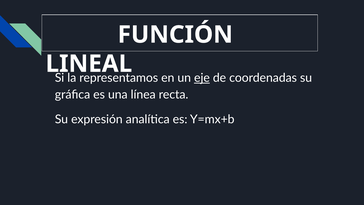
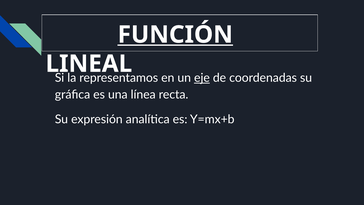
FUNCIÓN underline: none -> present
